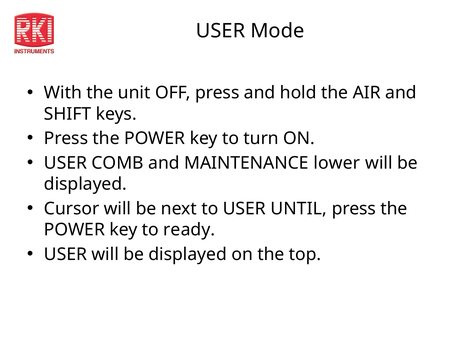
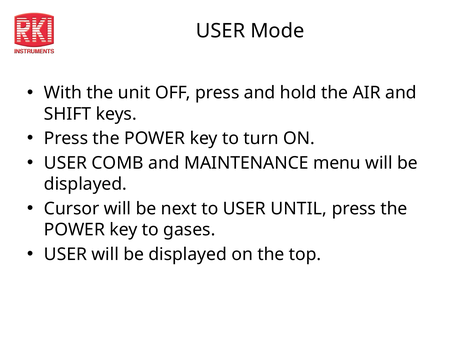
lower: lower -> menu
ready: ready -> gases
